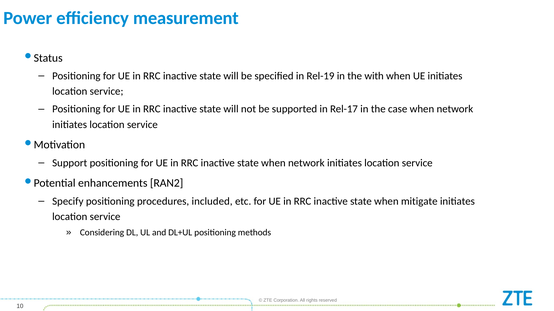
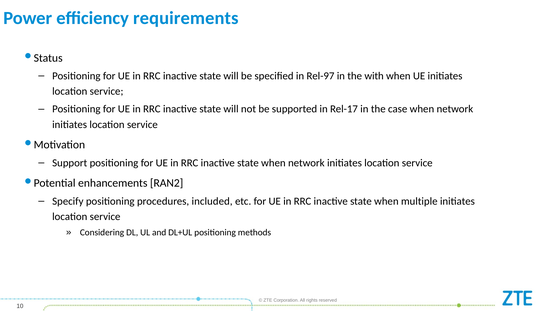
measurement: measurement -> requirements
Rel-19: Rel-19 -> Rel-97
mitigate: mitigate -> multiple
